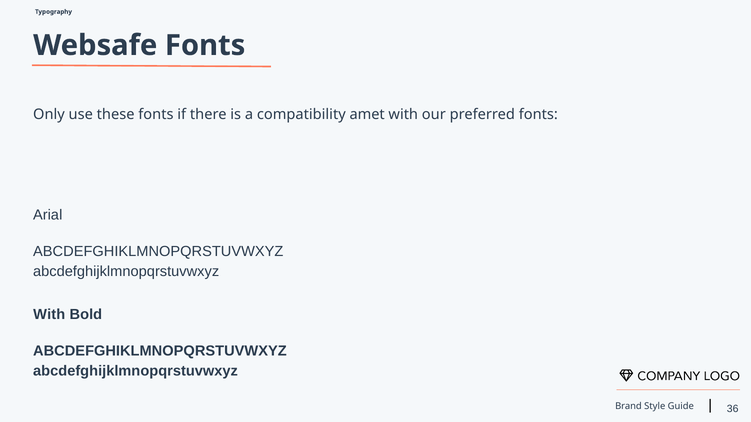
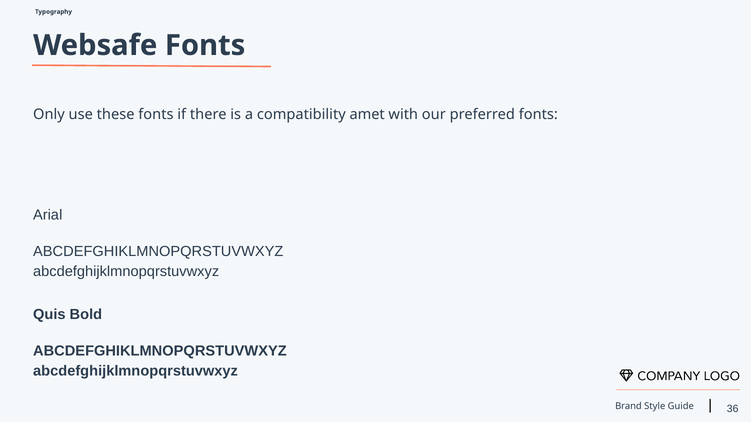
With at (49, 315): With -> Quis
